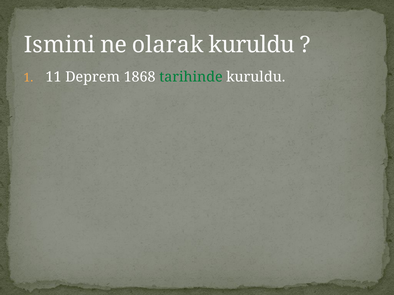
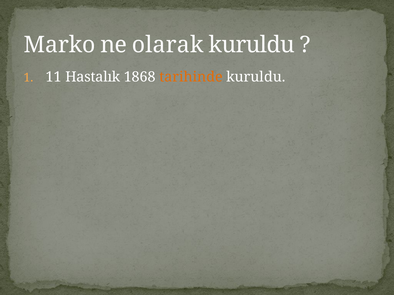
Ismini: Ismini -> Marko
Deprem: Deprem -> Hastalık
tarihinde colour: green -> orange
